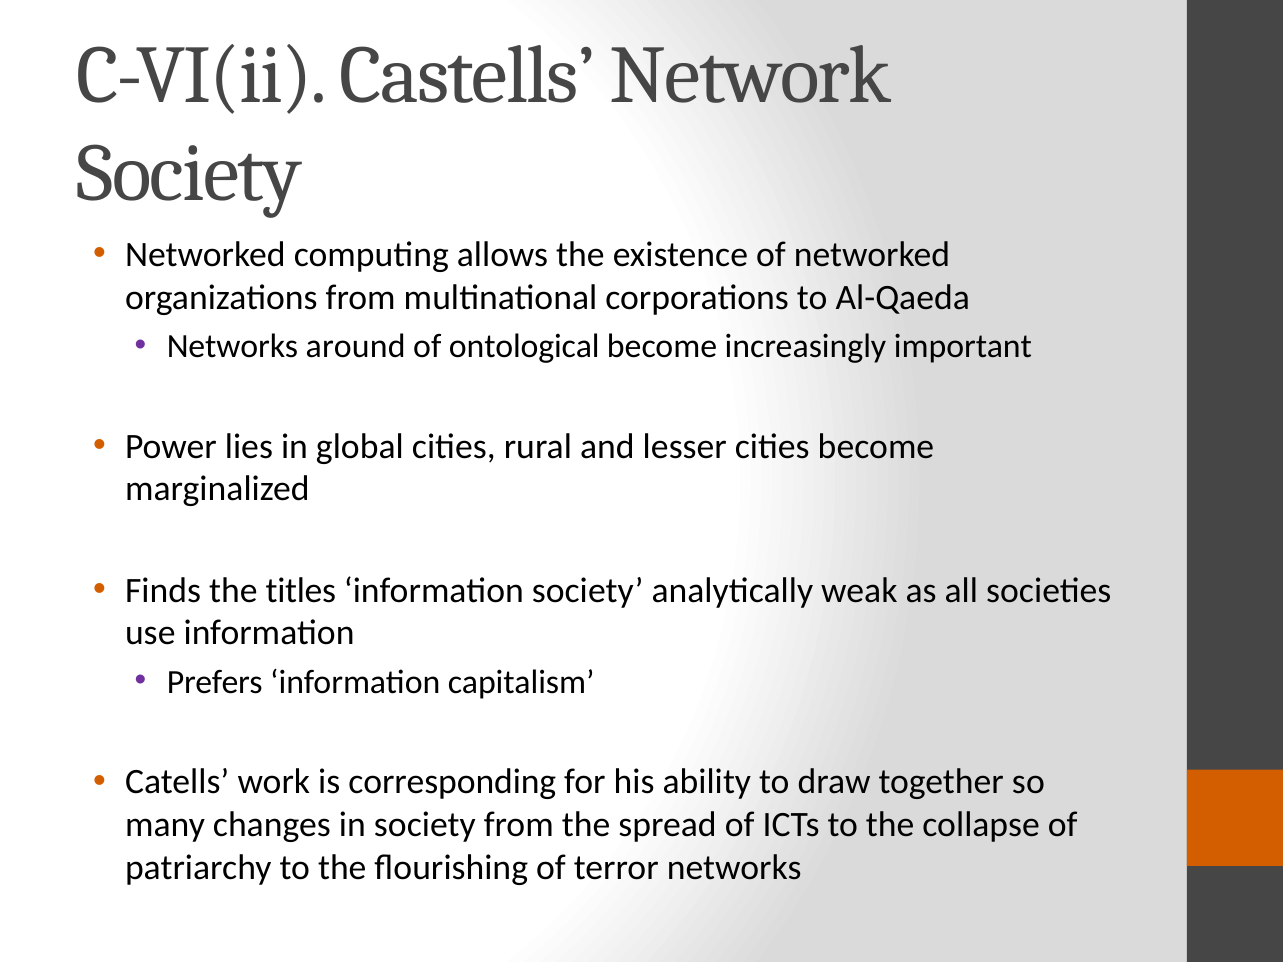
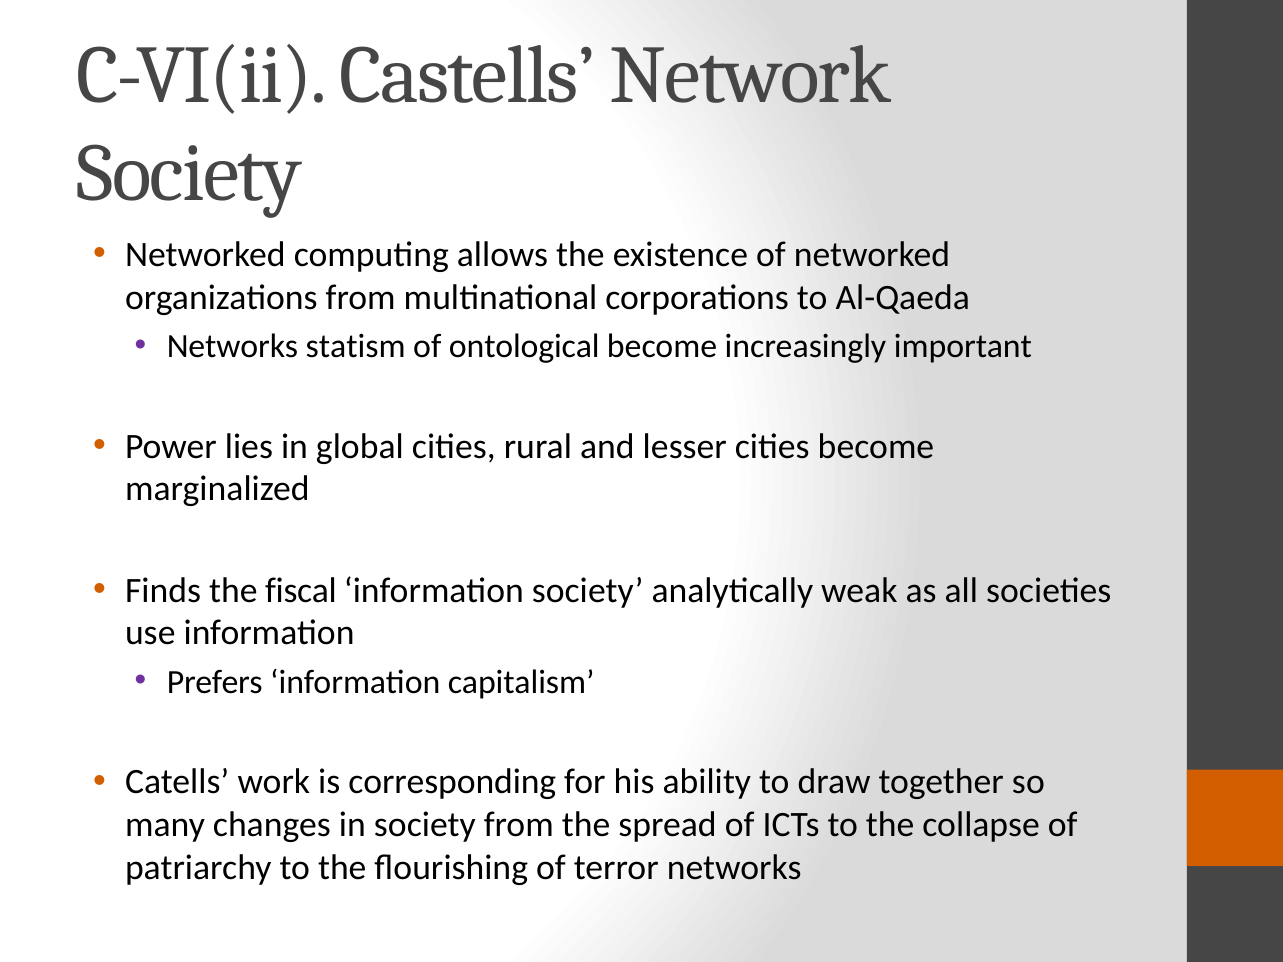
around: around -> statism
titles: titles -> fiscal
